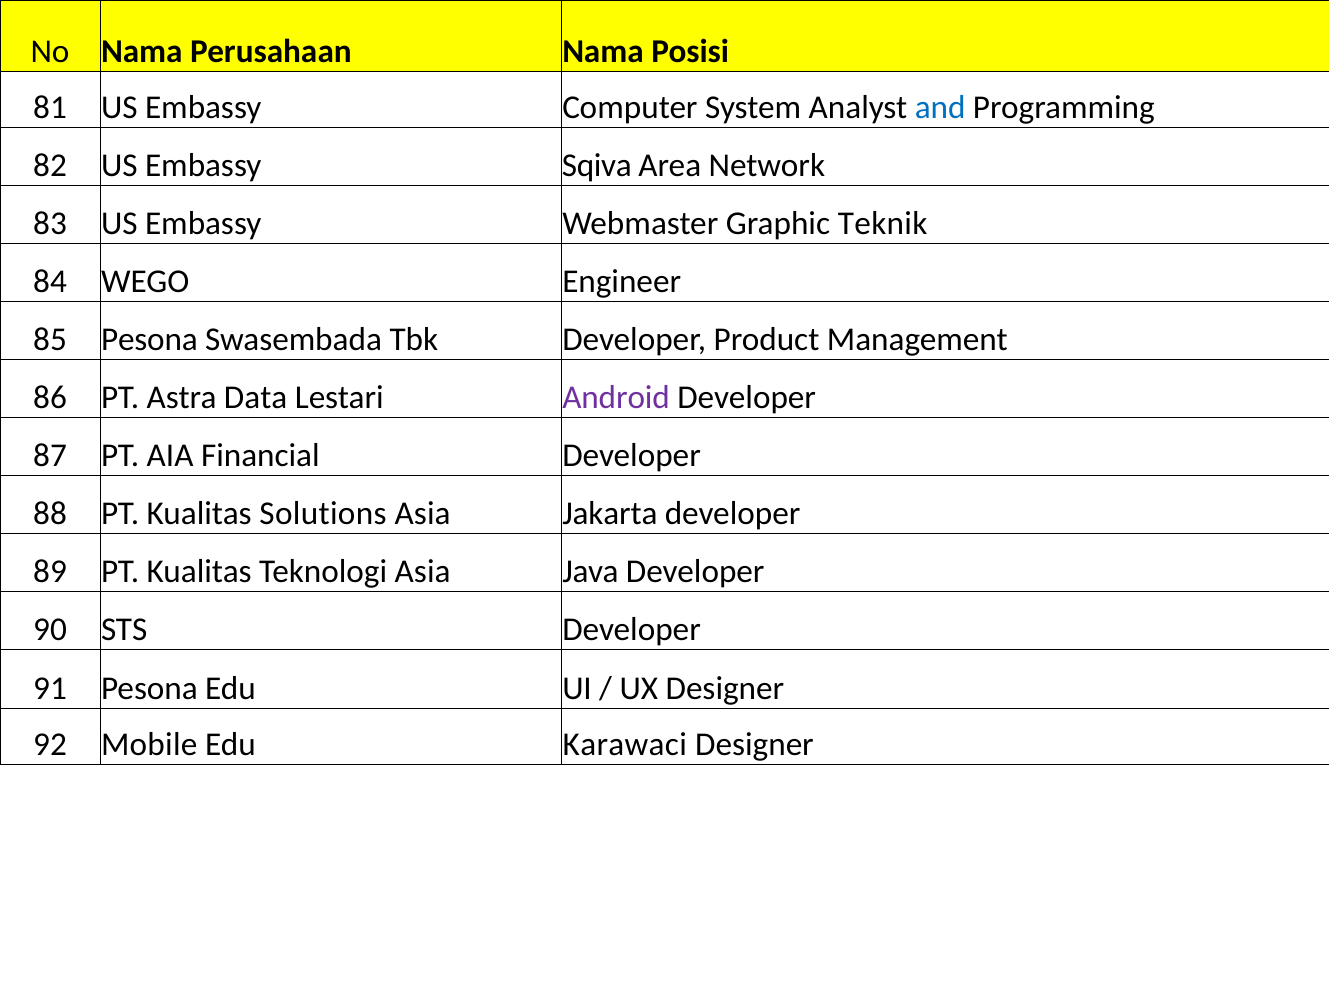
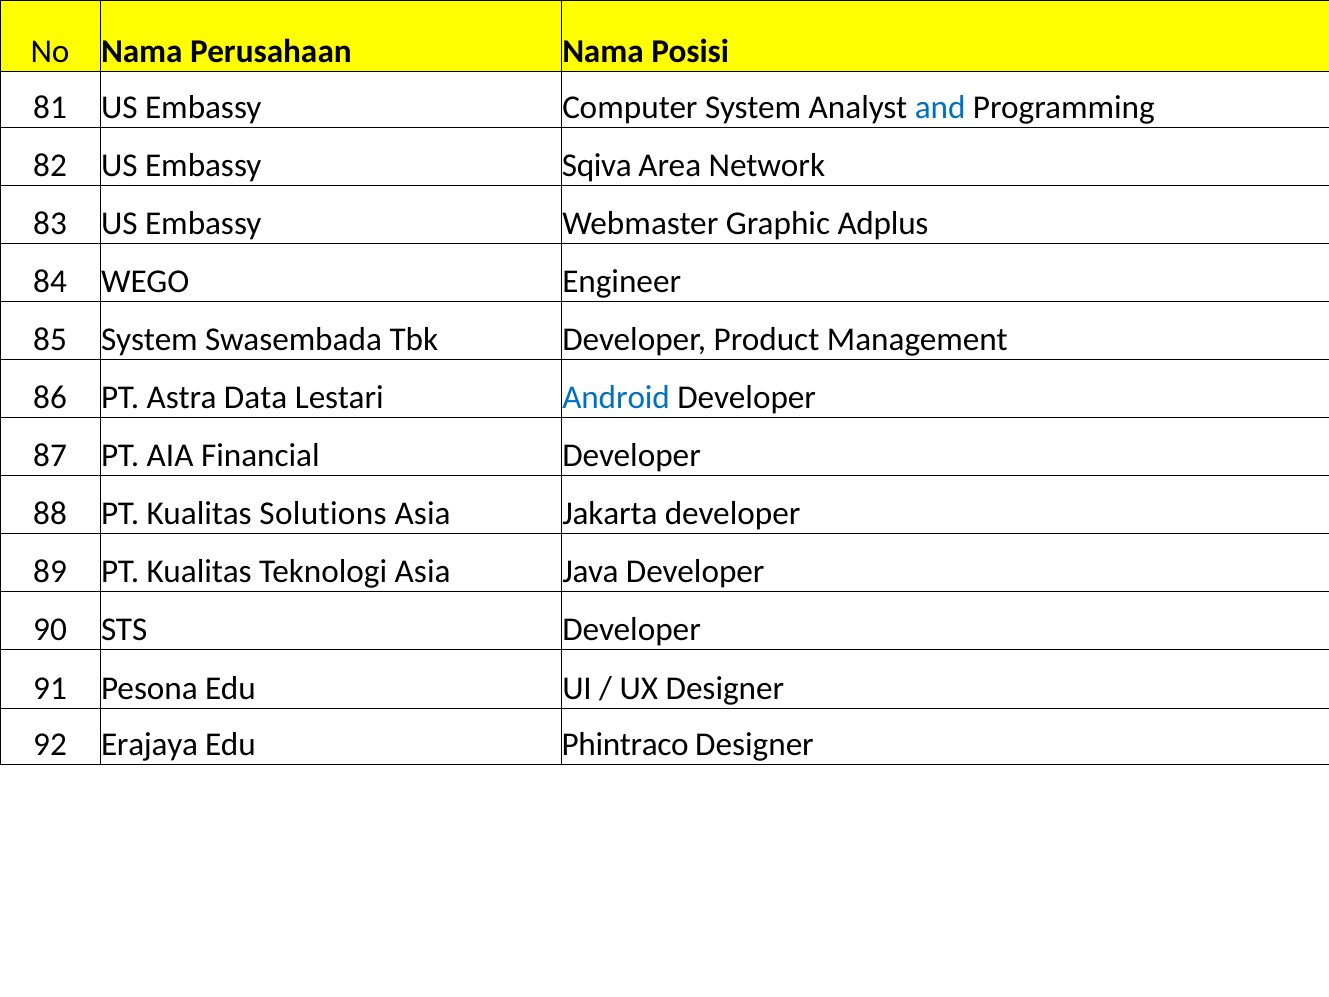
Teknik: Teknik -> Adplus
85 Pesona: Pesona -> System
Android colour: purple -> blue
Mobile: Mobile -> Erajaya
Karawaci: Karawaci -> Phintraco
